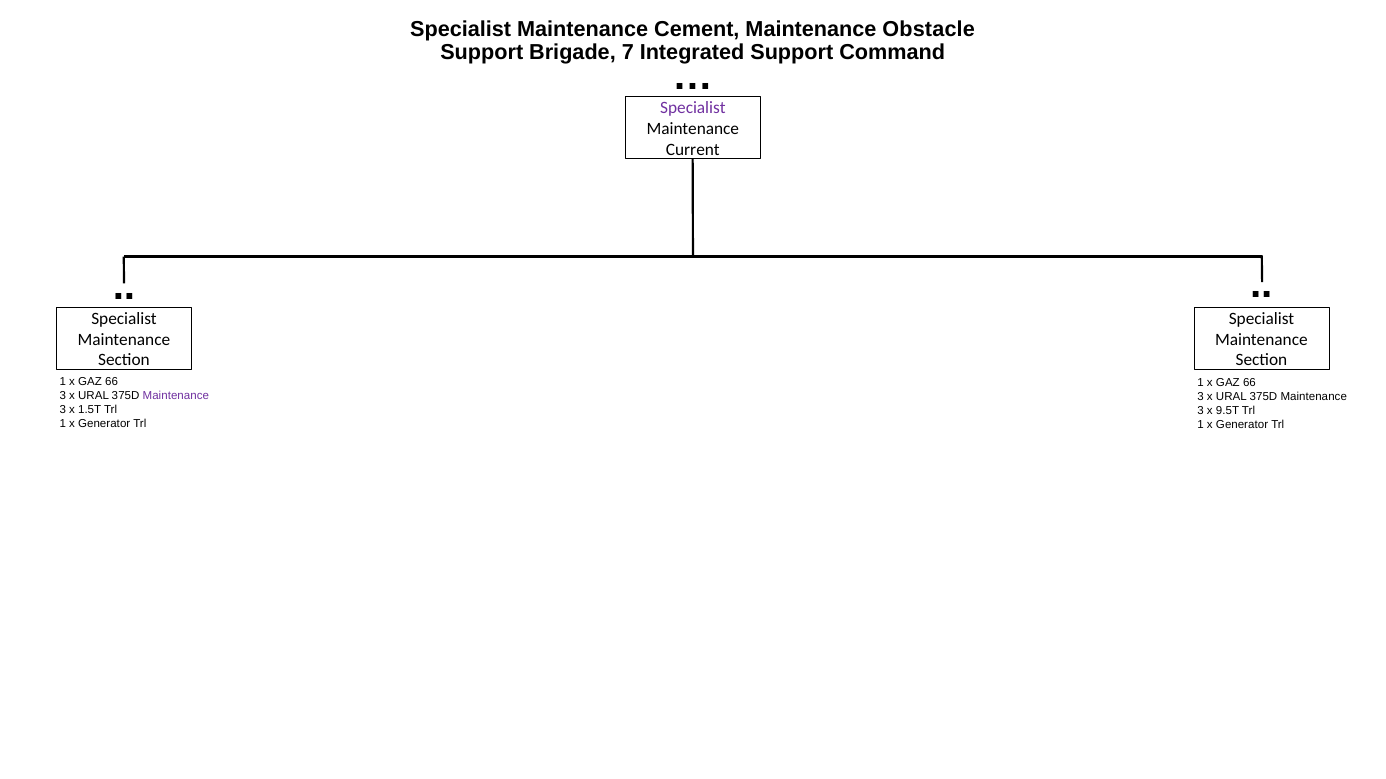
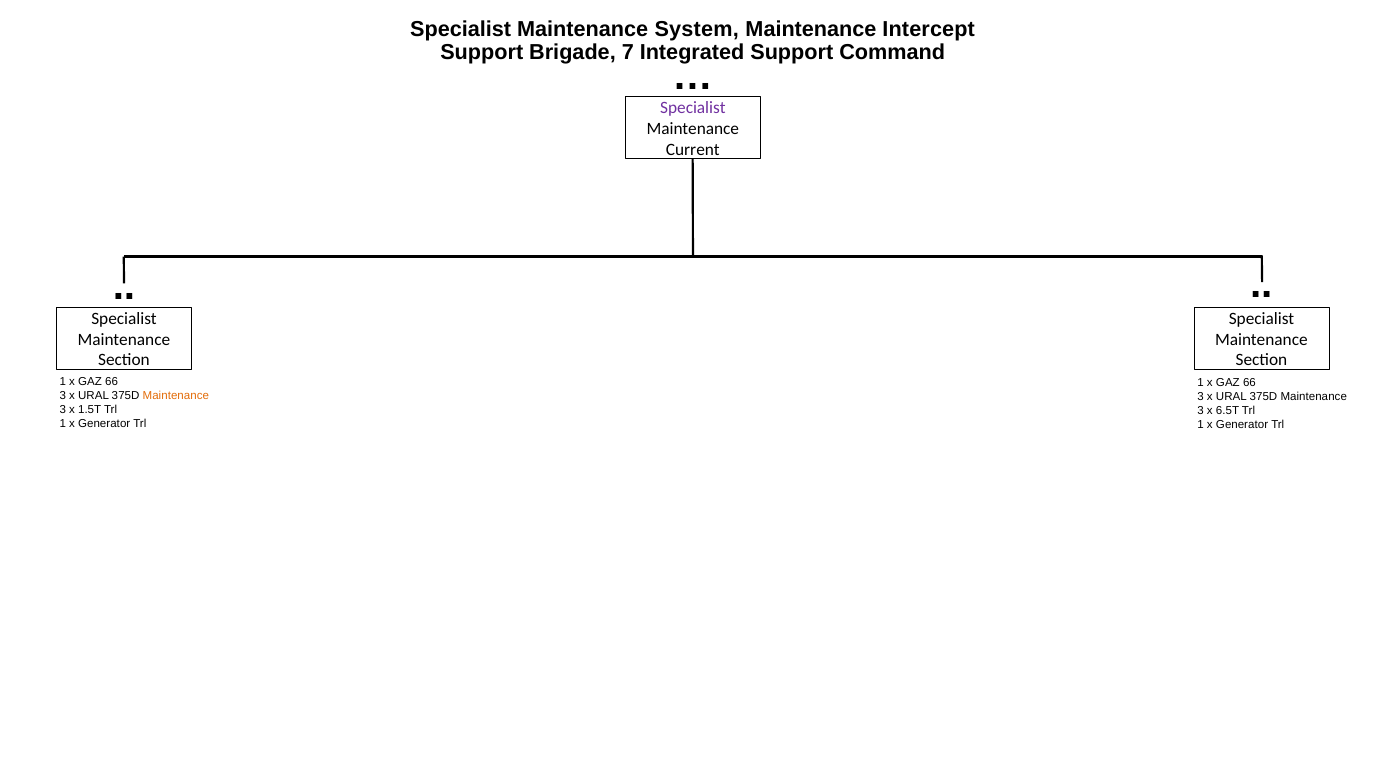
Cement: Cement -> System
Obstacle: Obstacle -> Intercept
Maintenance at (176, 396) colour: purple -> orange
9.5T: 9.5T -> 6.5T
